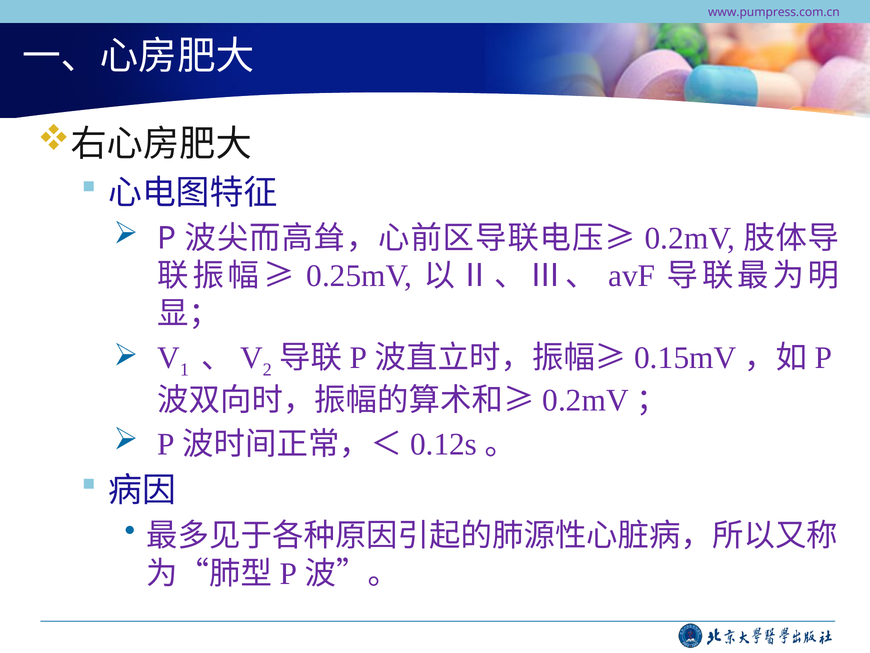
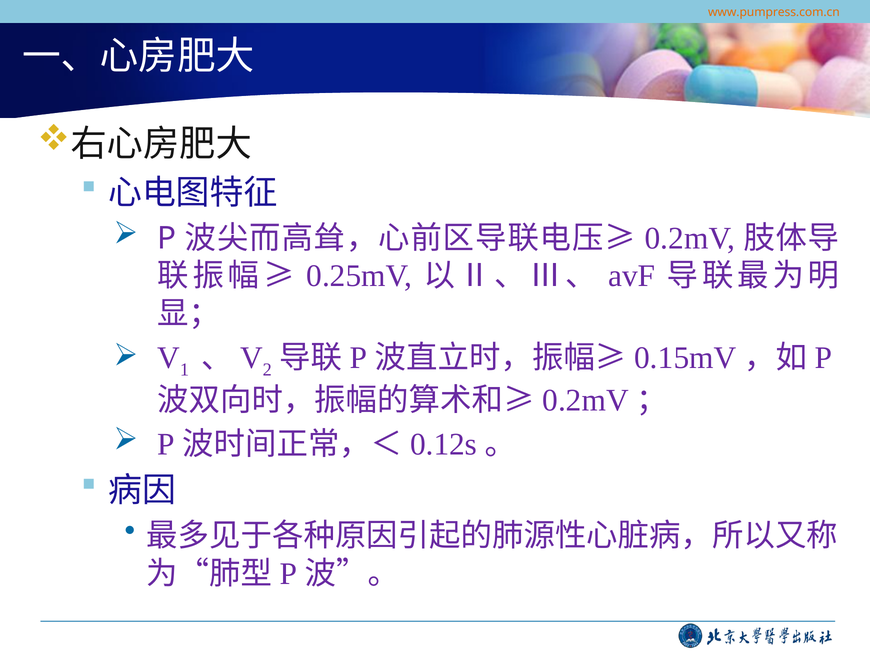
www.pumpress.com.cn colour: purple -> orange
